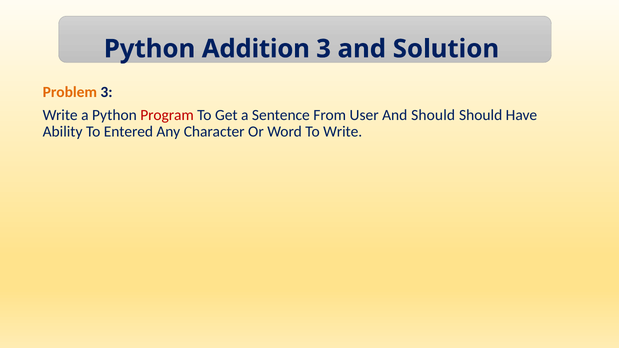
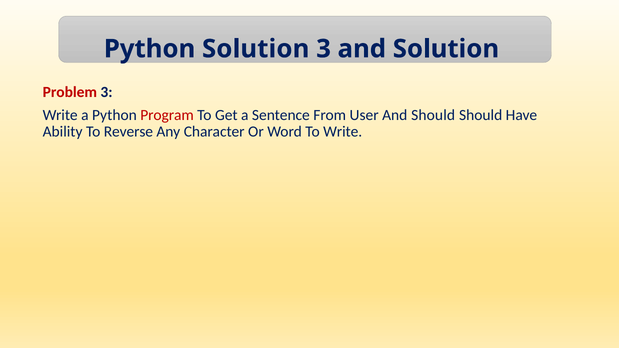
Python Addition: Addition -> Solution
Problem colour: orange -> red
Entered: Entered -> Reverse
